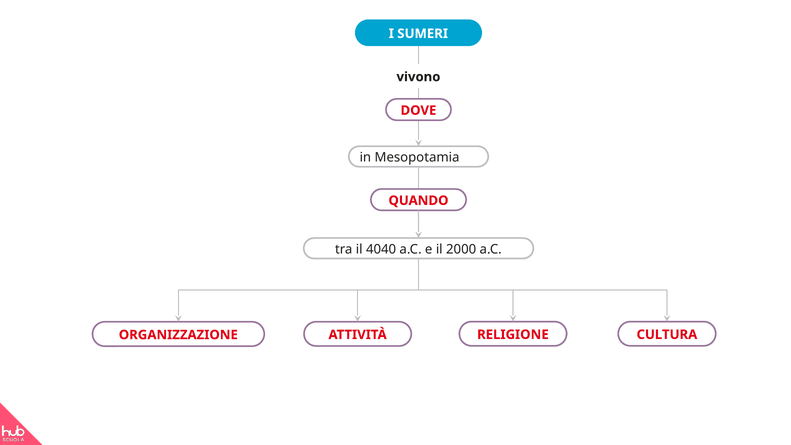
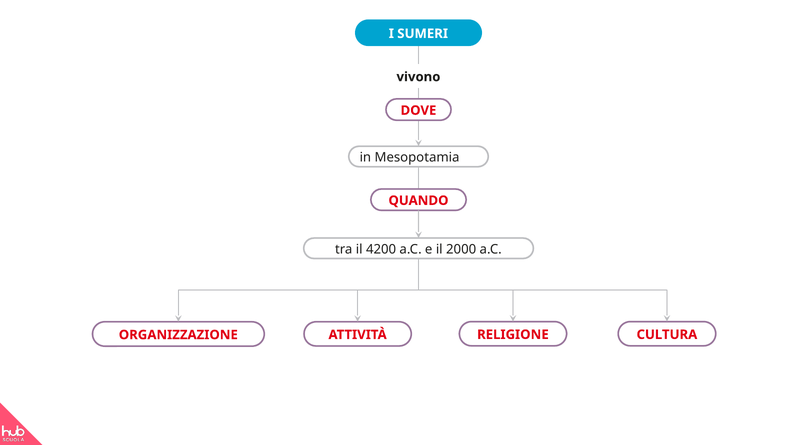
4040: 4040 -> 4200
